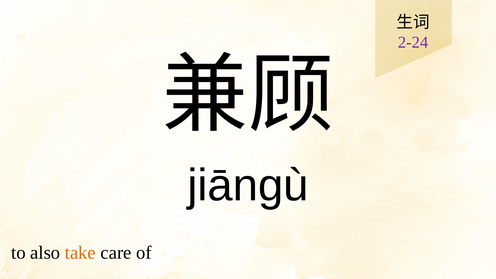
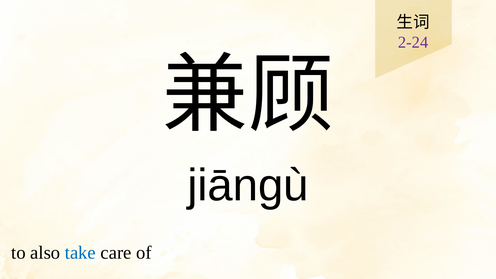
take colour: orange -> blue
